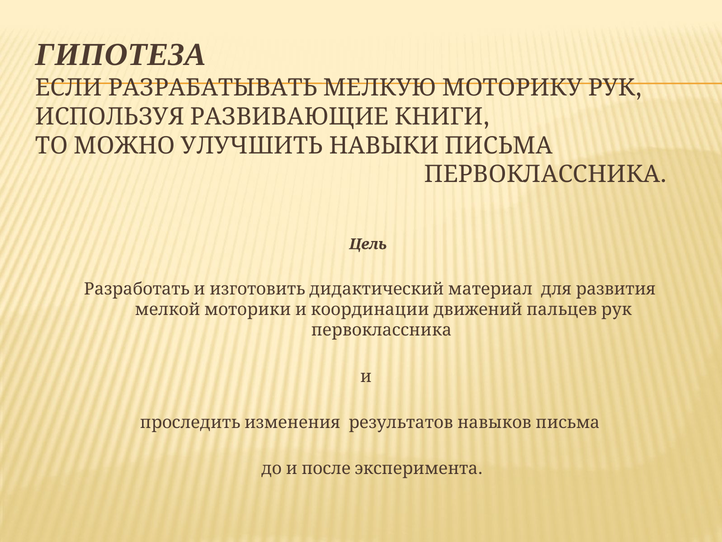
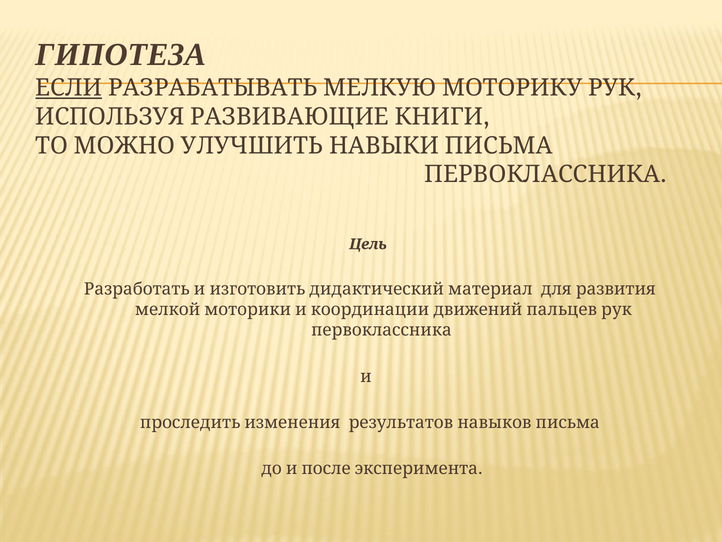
ЕСЛИ underline: none -> present
